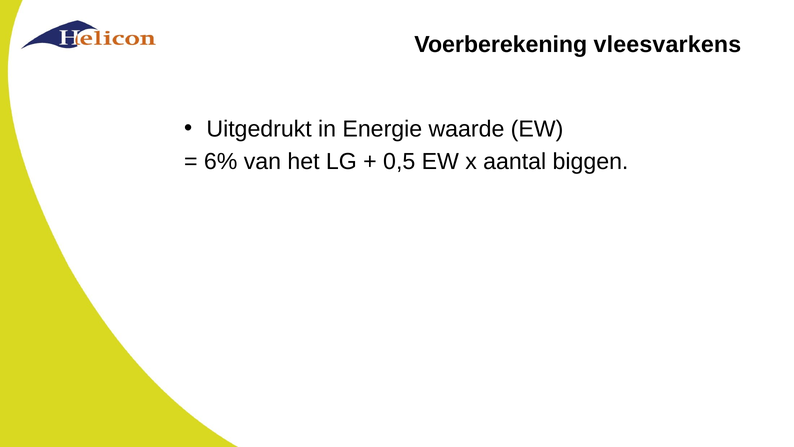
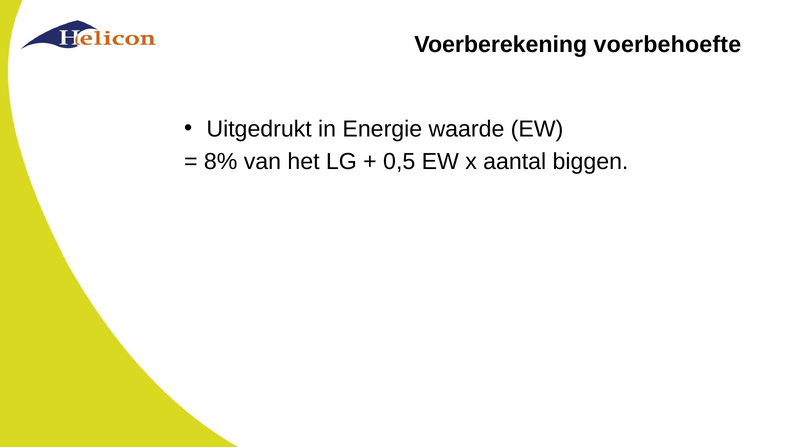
vleesvarkens: vleesvarkens -> voerbehoefte
6%: 6% -> 8%
